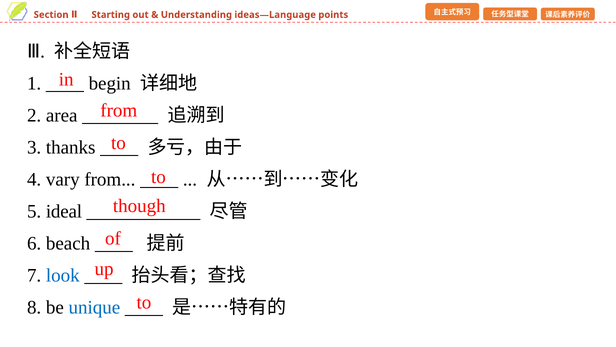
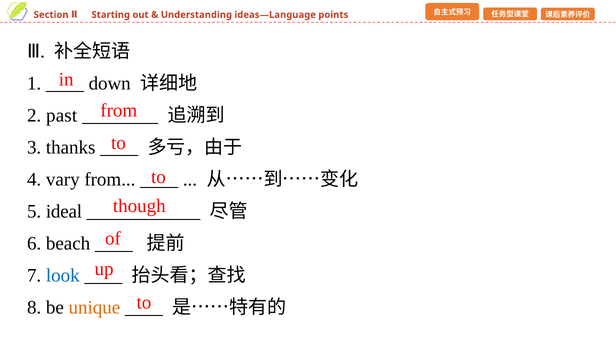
begin: begin -> down
area: area -> past
unique colour: blue -> orange
